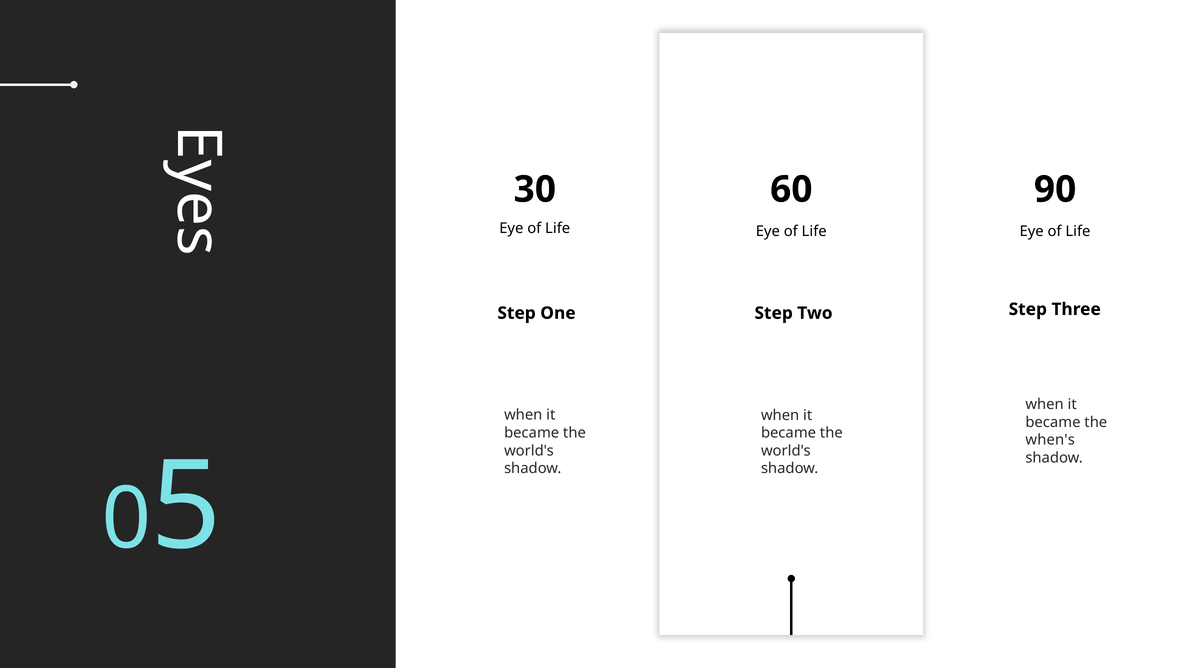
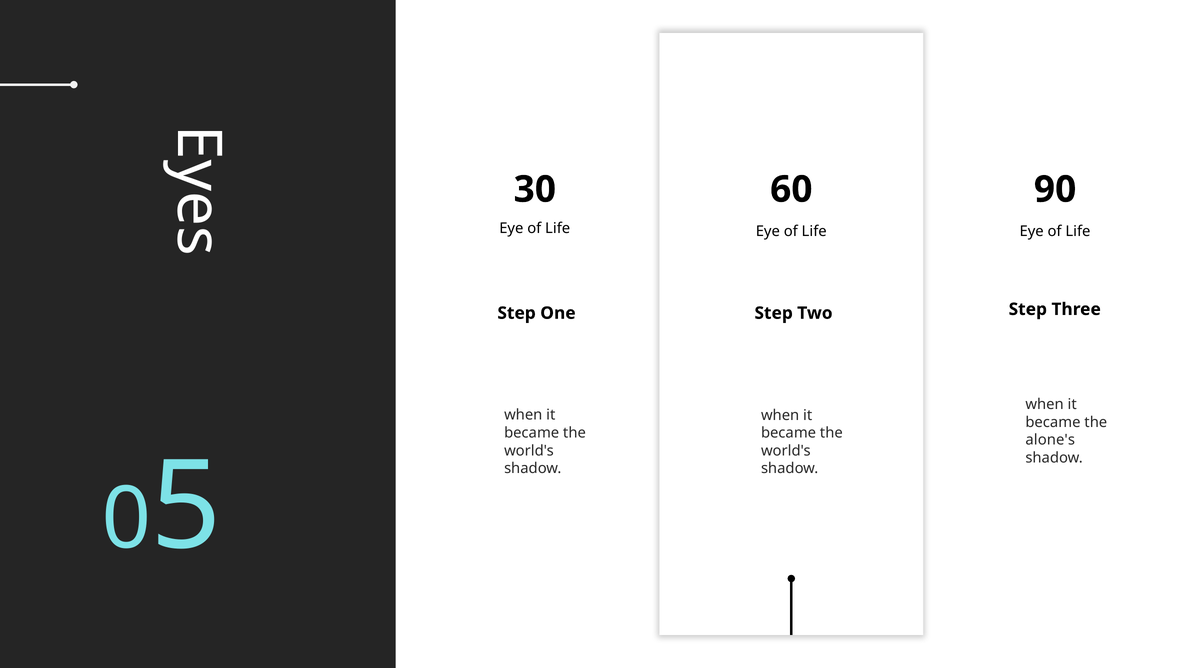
when's: when's -> alone's
